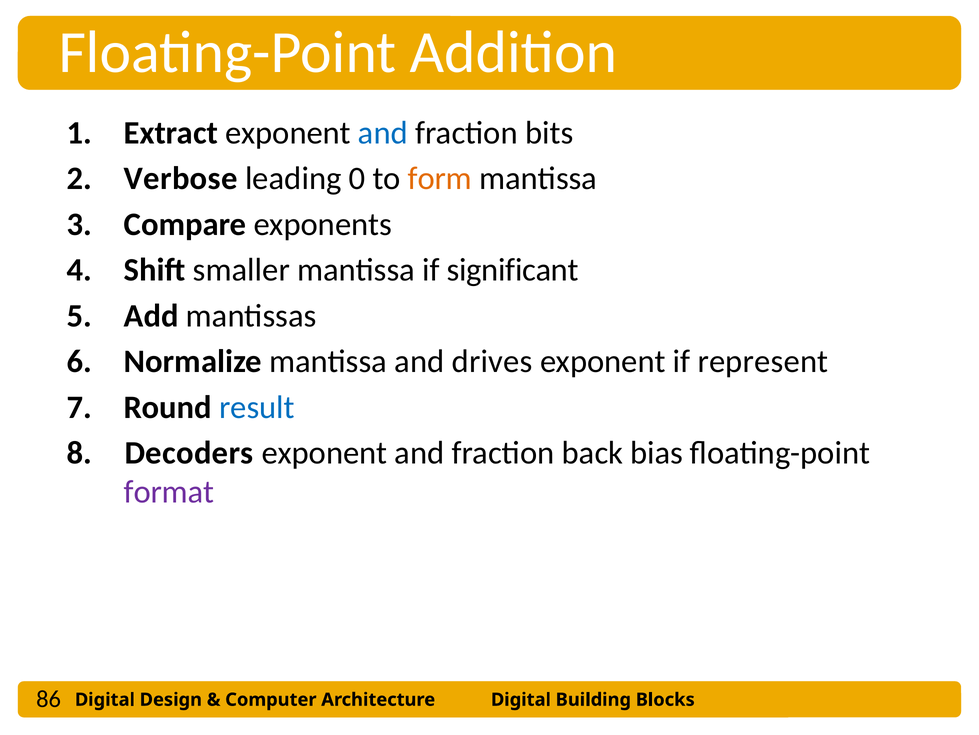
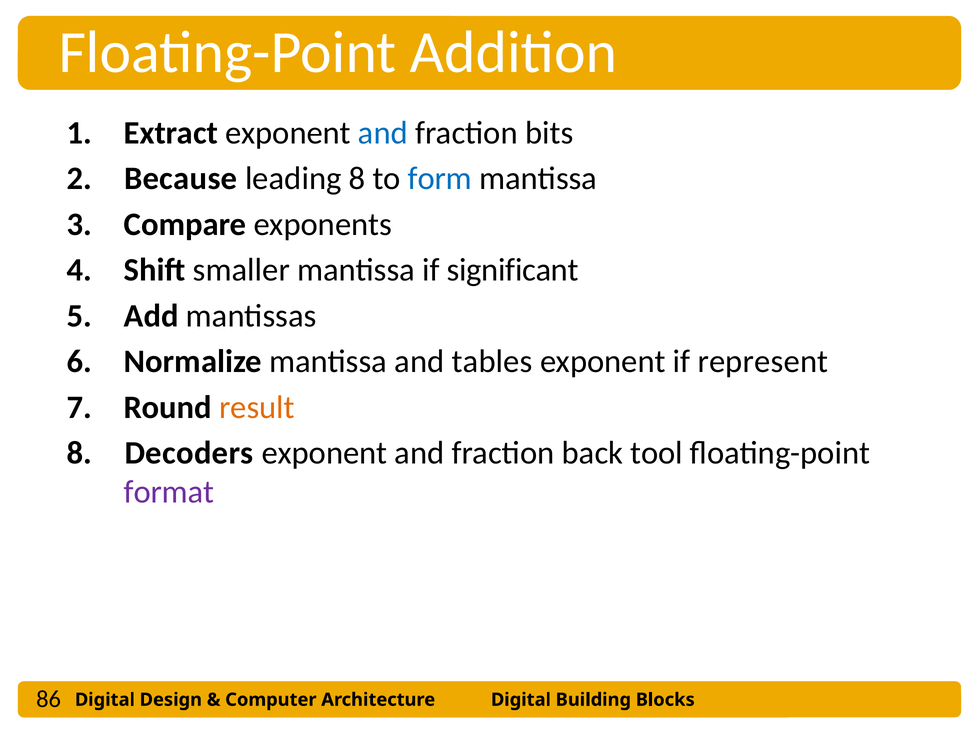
Verbose: Verbose -> Because
leading 0: 0 -> 8
form colour: orange -> blue
drives: drives -> tables
result colour: blue -> orange
bias: bias -> tool
